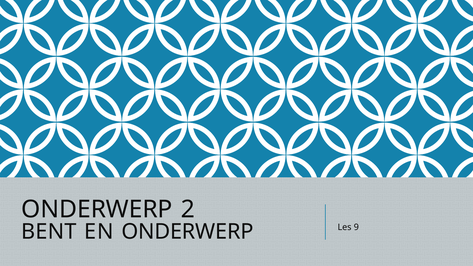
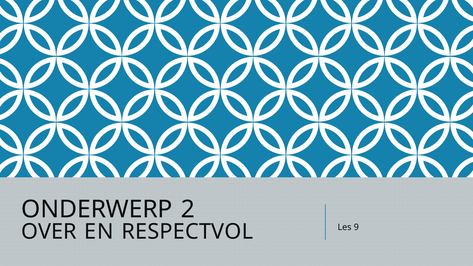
BENT: BENT -> OVER
EN ONDERWERP: ONDERWERP -> RESPECTVOL
